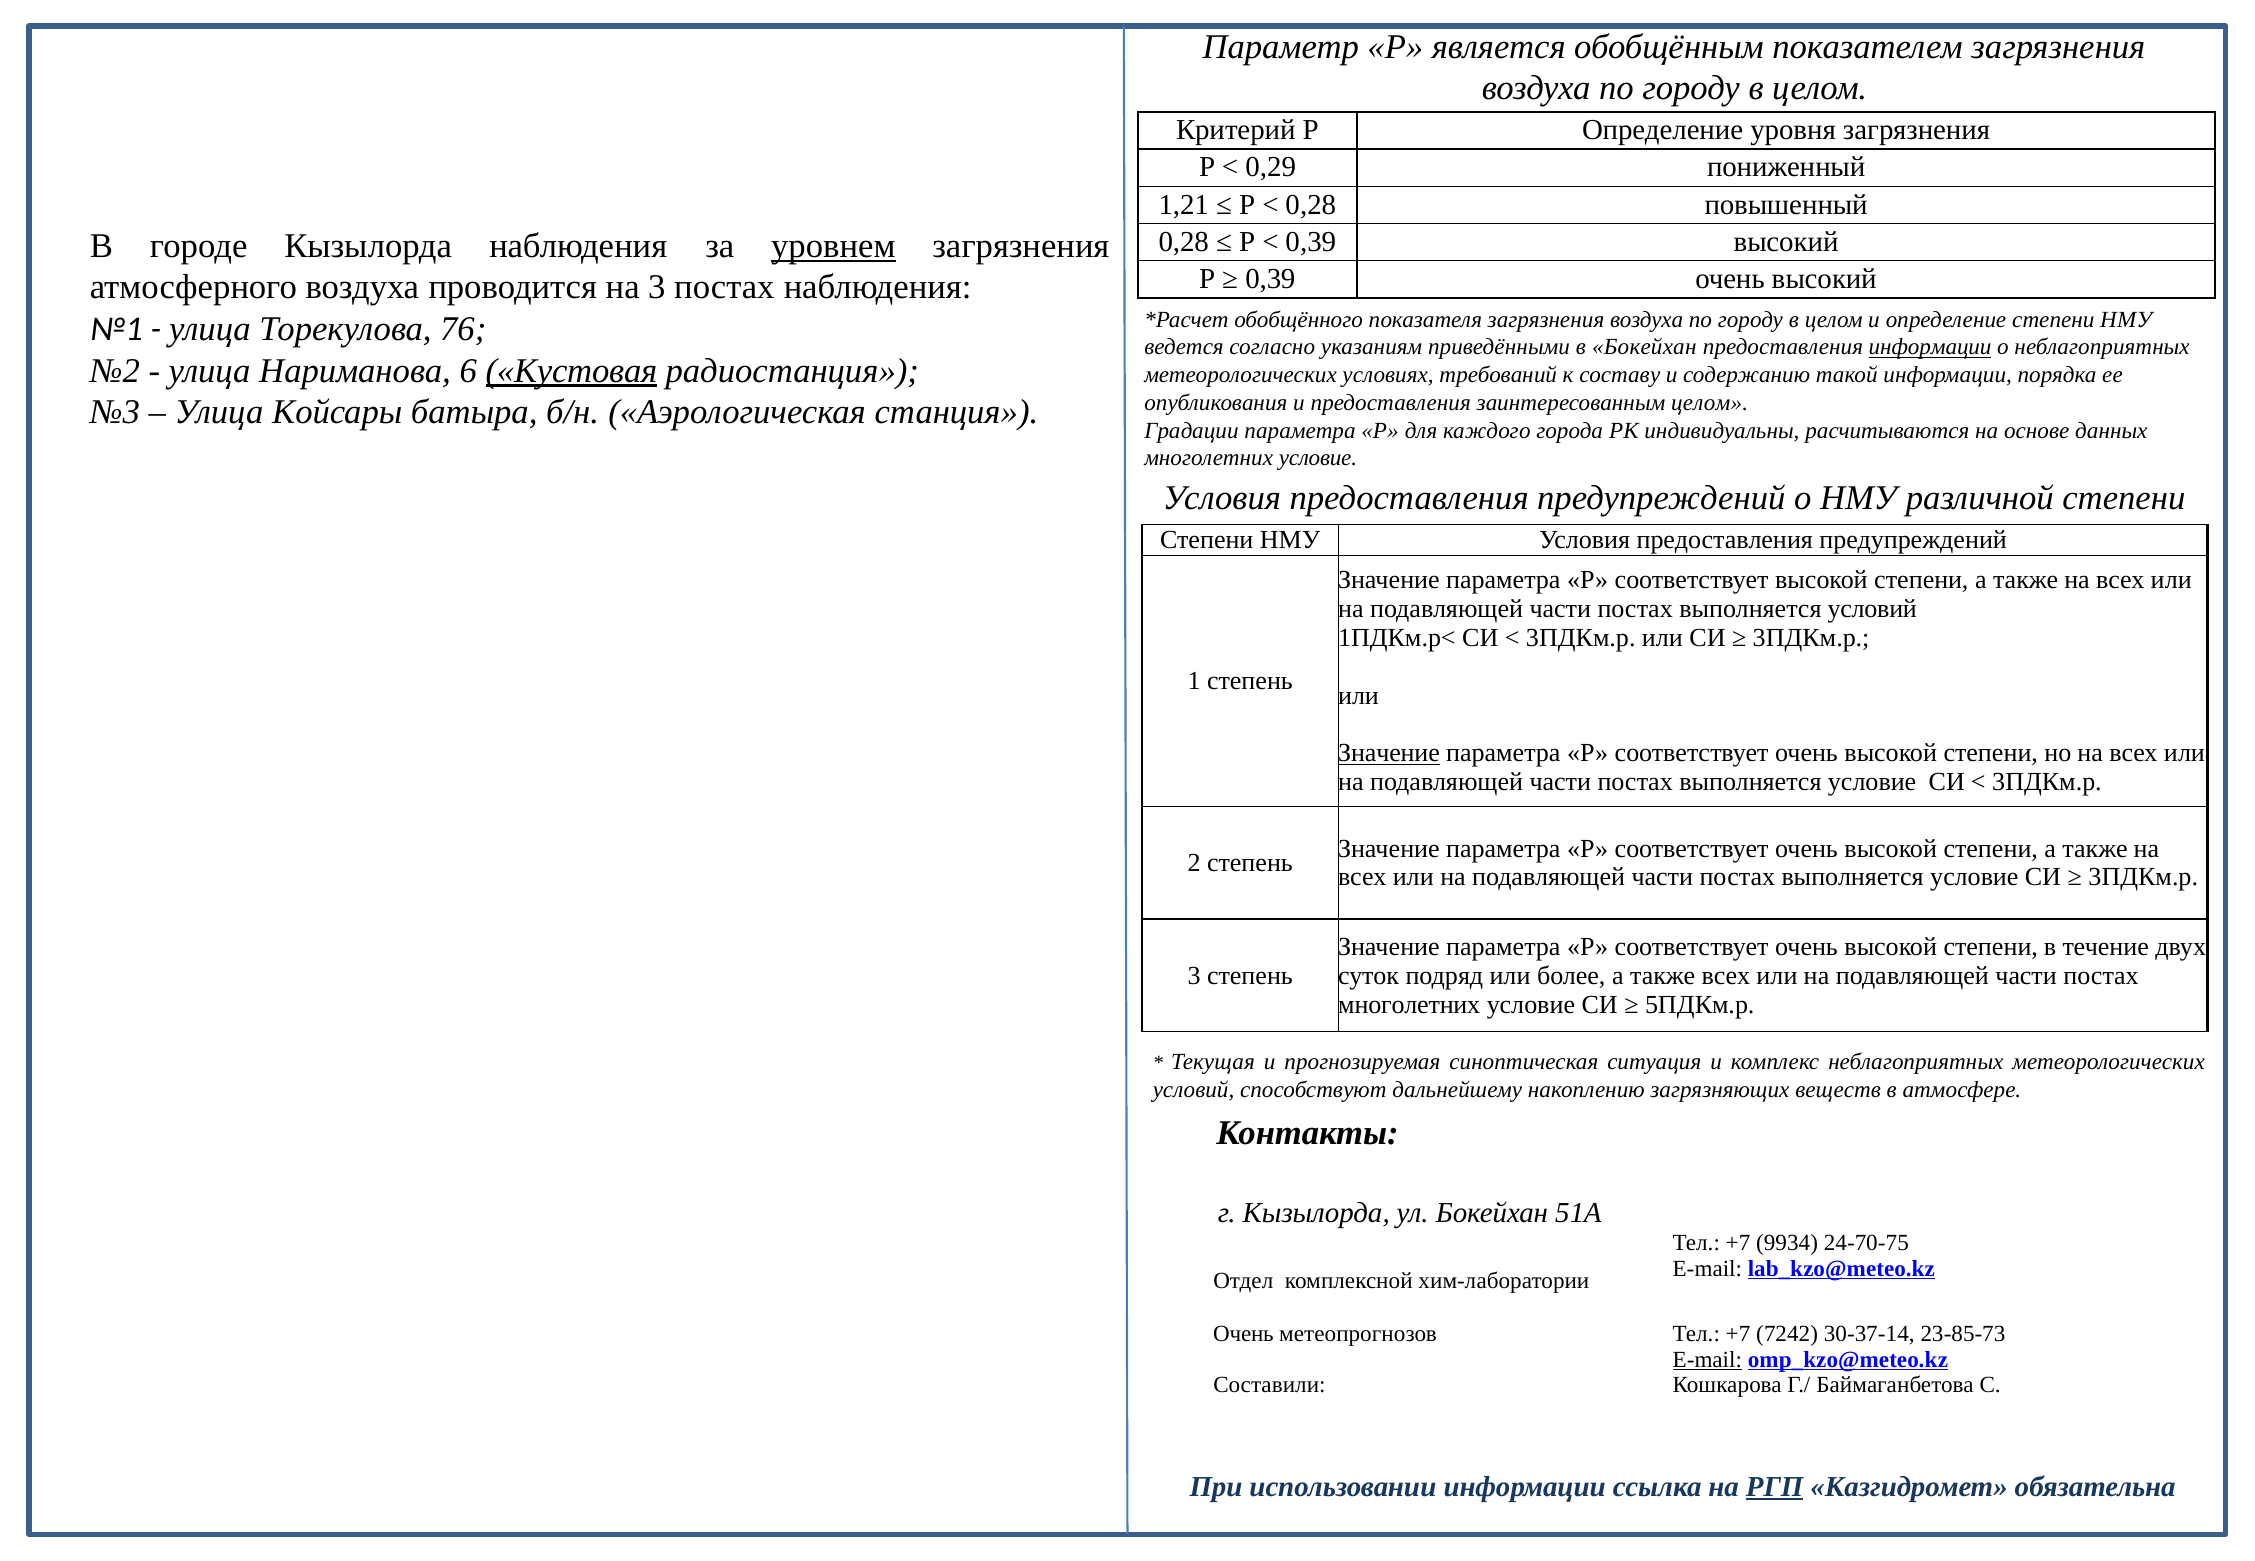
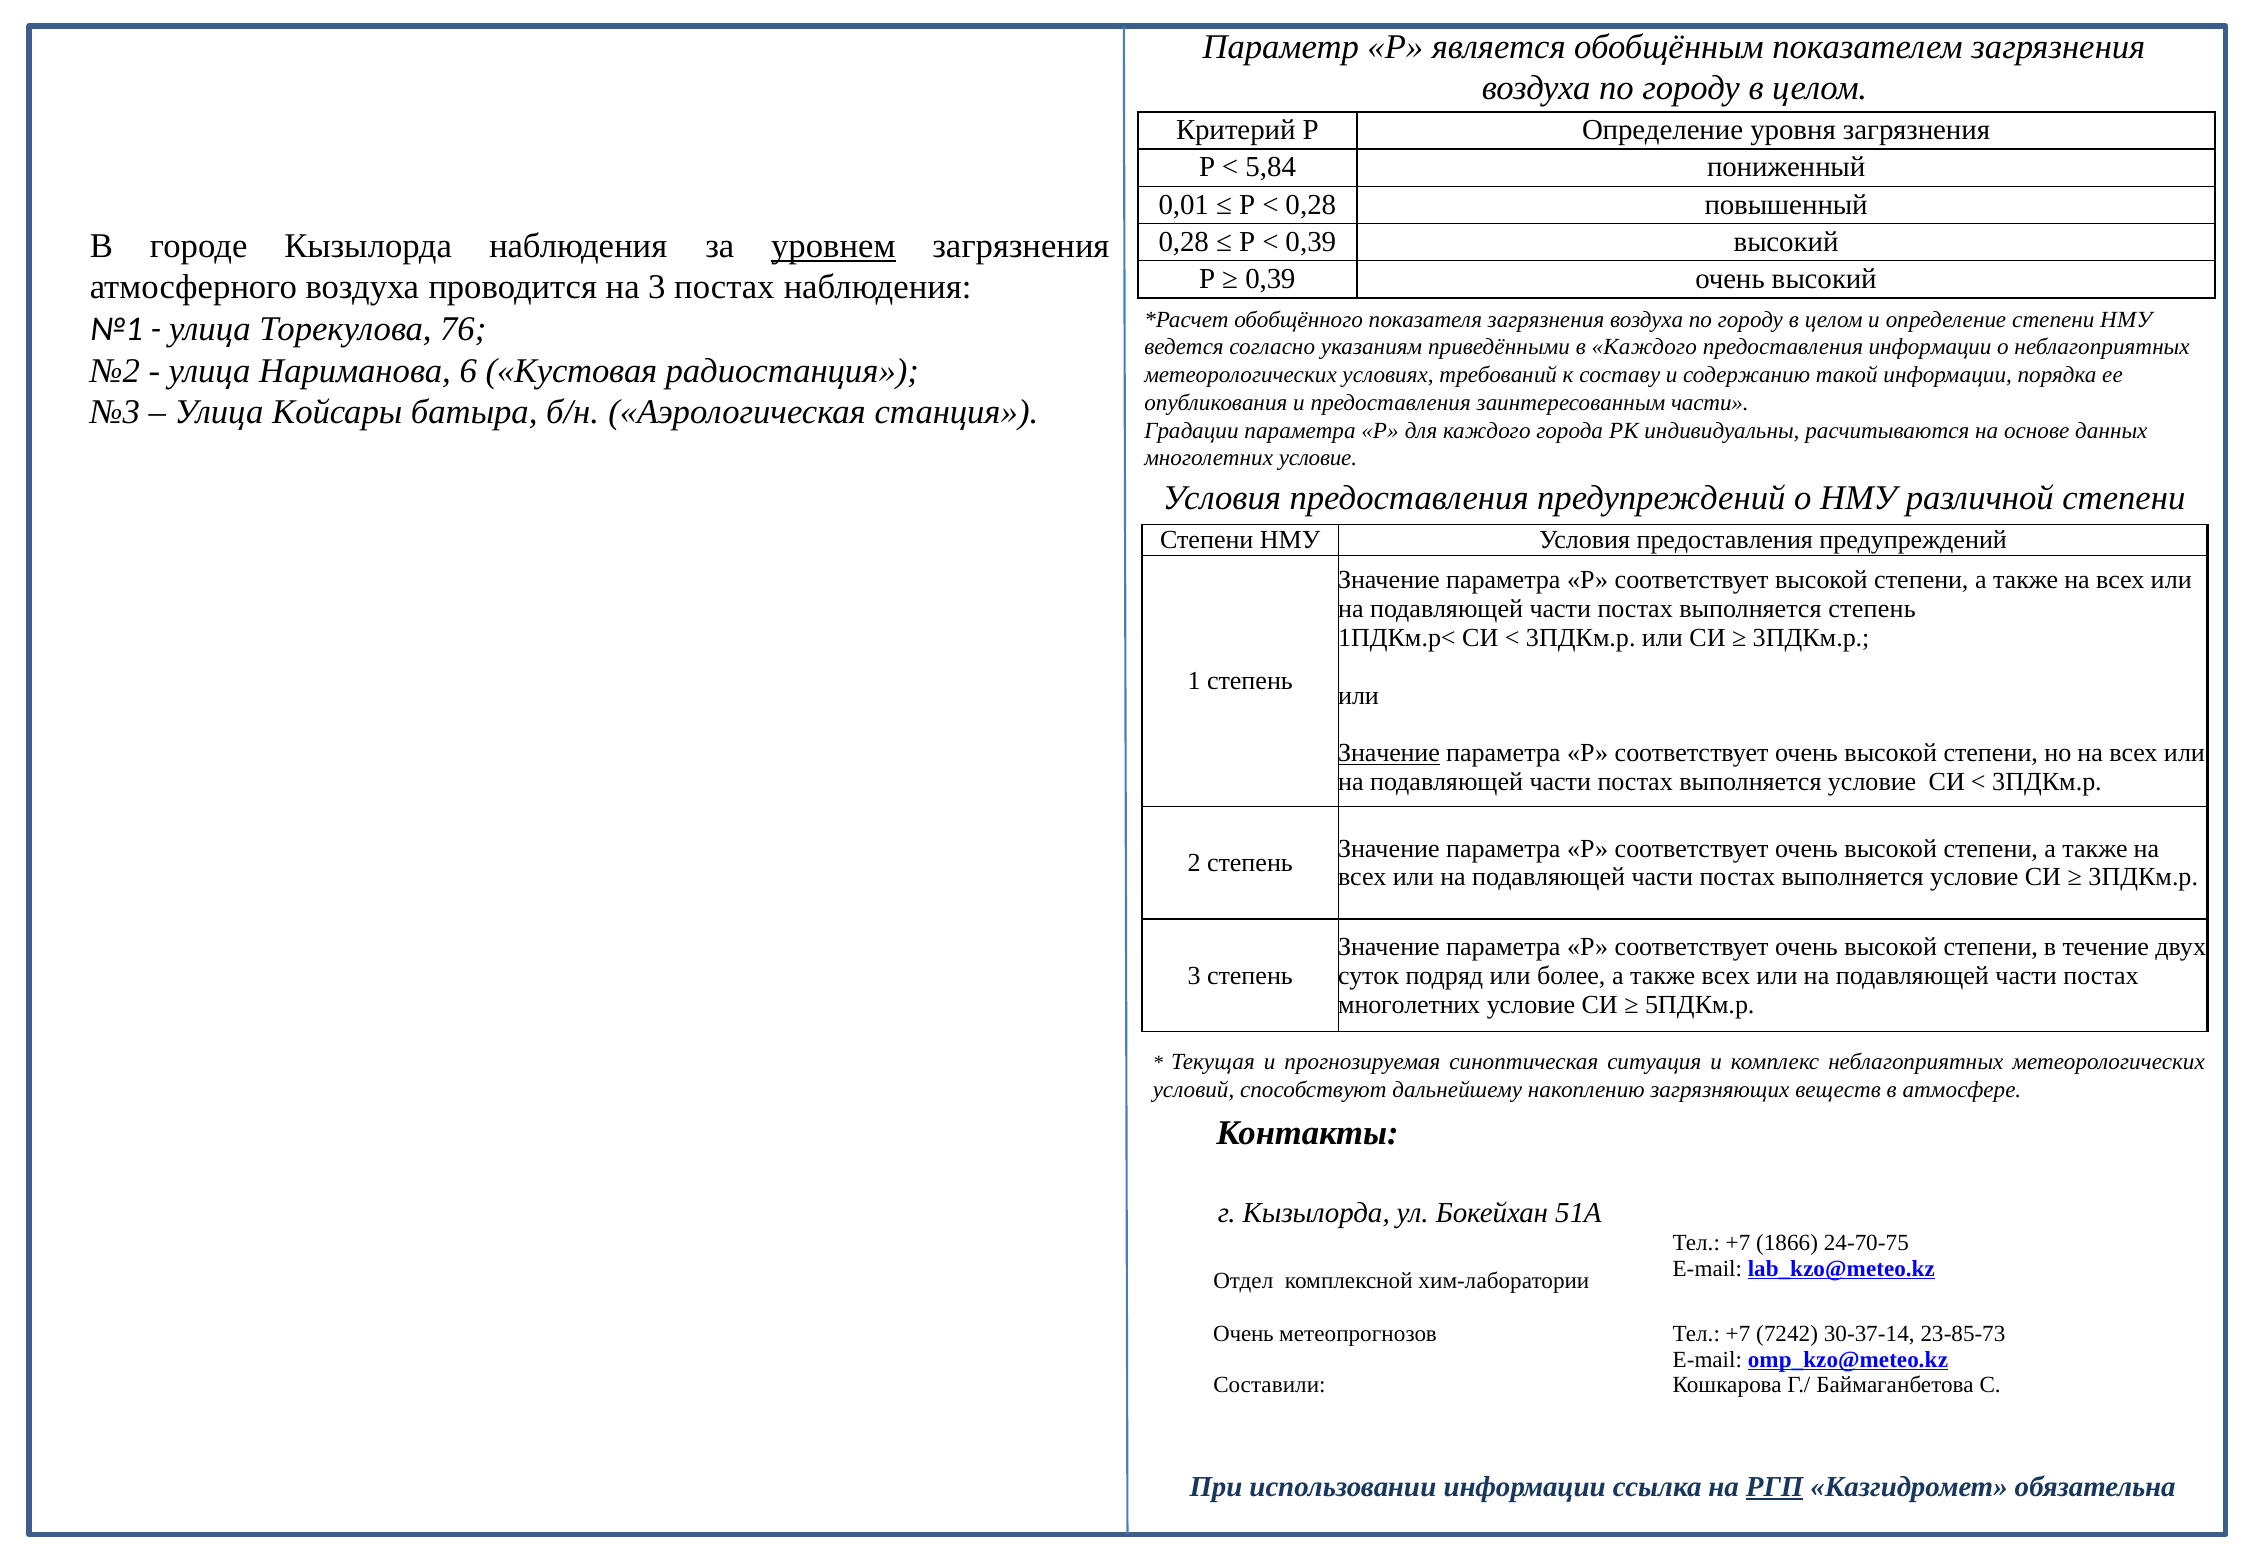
0,29: 0,29 -> 5,84
1,21: 1,21 -> 0,01
в Бокейхан: Бокейхан -> Каждого
информации at (1930, 347) underline: present -> none
Кустовая underline: present -> none
заинтересованным целом: целом -> части
выполняется условий: условий -> степень
9934: 9934 -> 1866
E-mail at (1707, 1360) underline: present -> none
